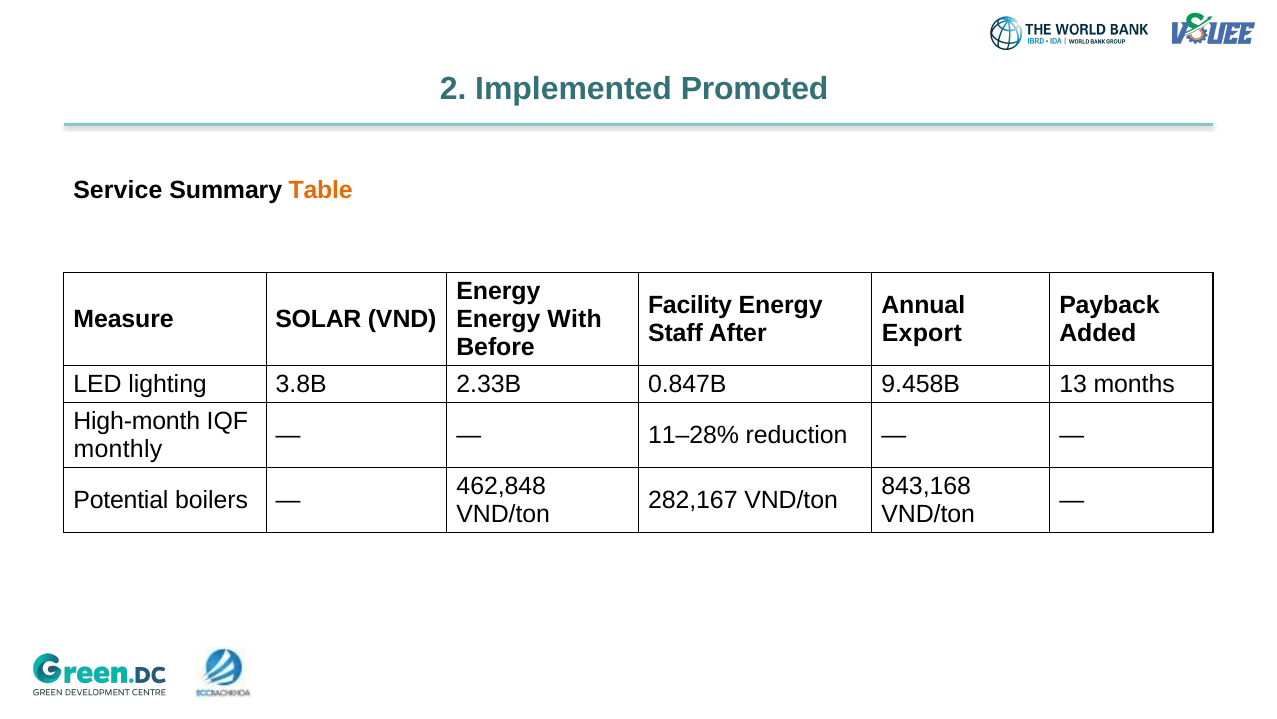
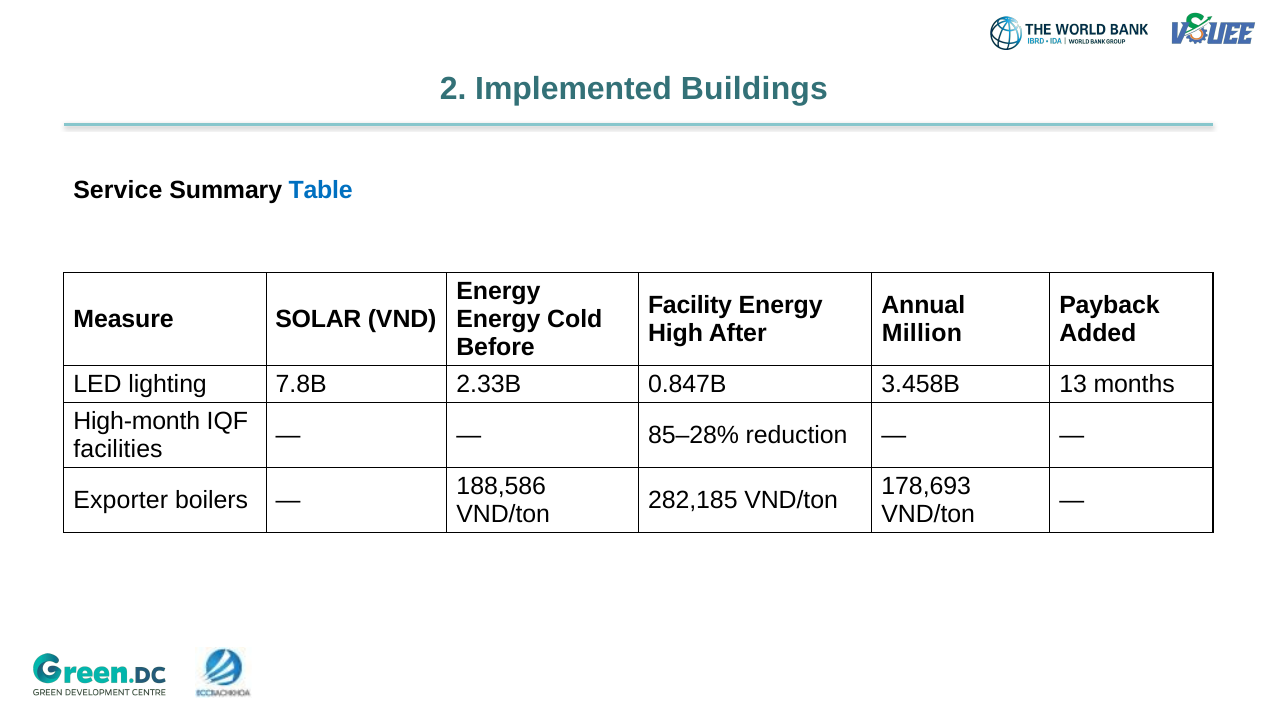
Promoted: Promoted -> Buildings
Table colour: orange -> blue
With: With -> Cold
Staff: Staff -> High
Export: Export -> Million
3.8B: 3.8B -> 7.8B
9.458B: 9.458B -> 3.458B
11–28%: 11–28% -> 85–28%
monthly: monthly -> facilities
462,848: 462,848 -> 188,586
843,168: 843,168 -> 178,693
Potential: Potential -> Exporter
282,167: 282,167 -> 282,185
